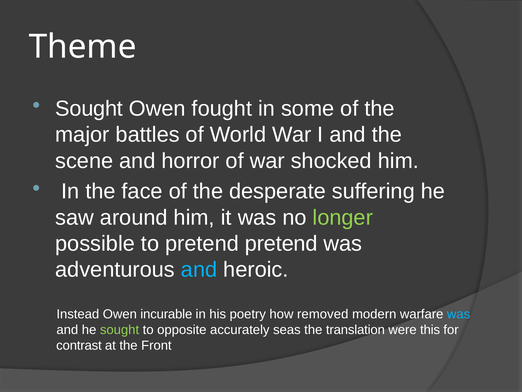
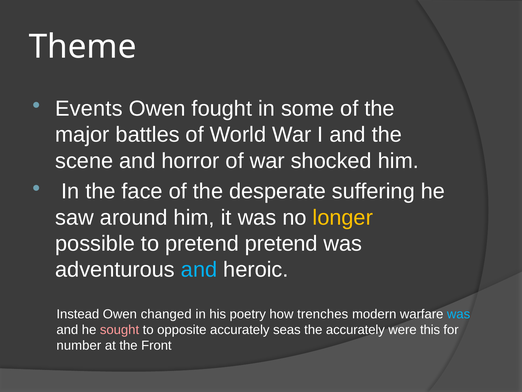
Sought at (89, 108): Sought -> Events
longer colour: light green -> yellow
incurable: incurable -> changed
removed: removed -> trenches
sought at (120, 330) colour: light green -> pink
the translation: translation -> accurately
contrast: contrast -> number
